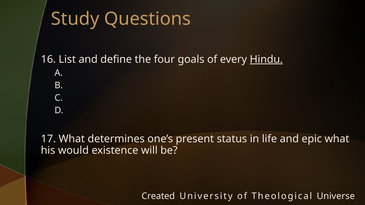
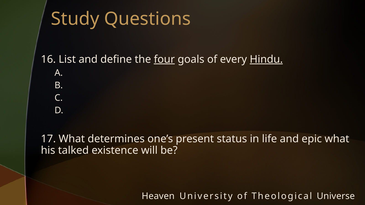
four underline: none -> present
would: would -> talked
Created: Created -> Heaven
